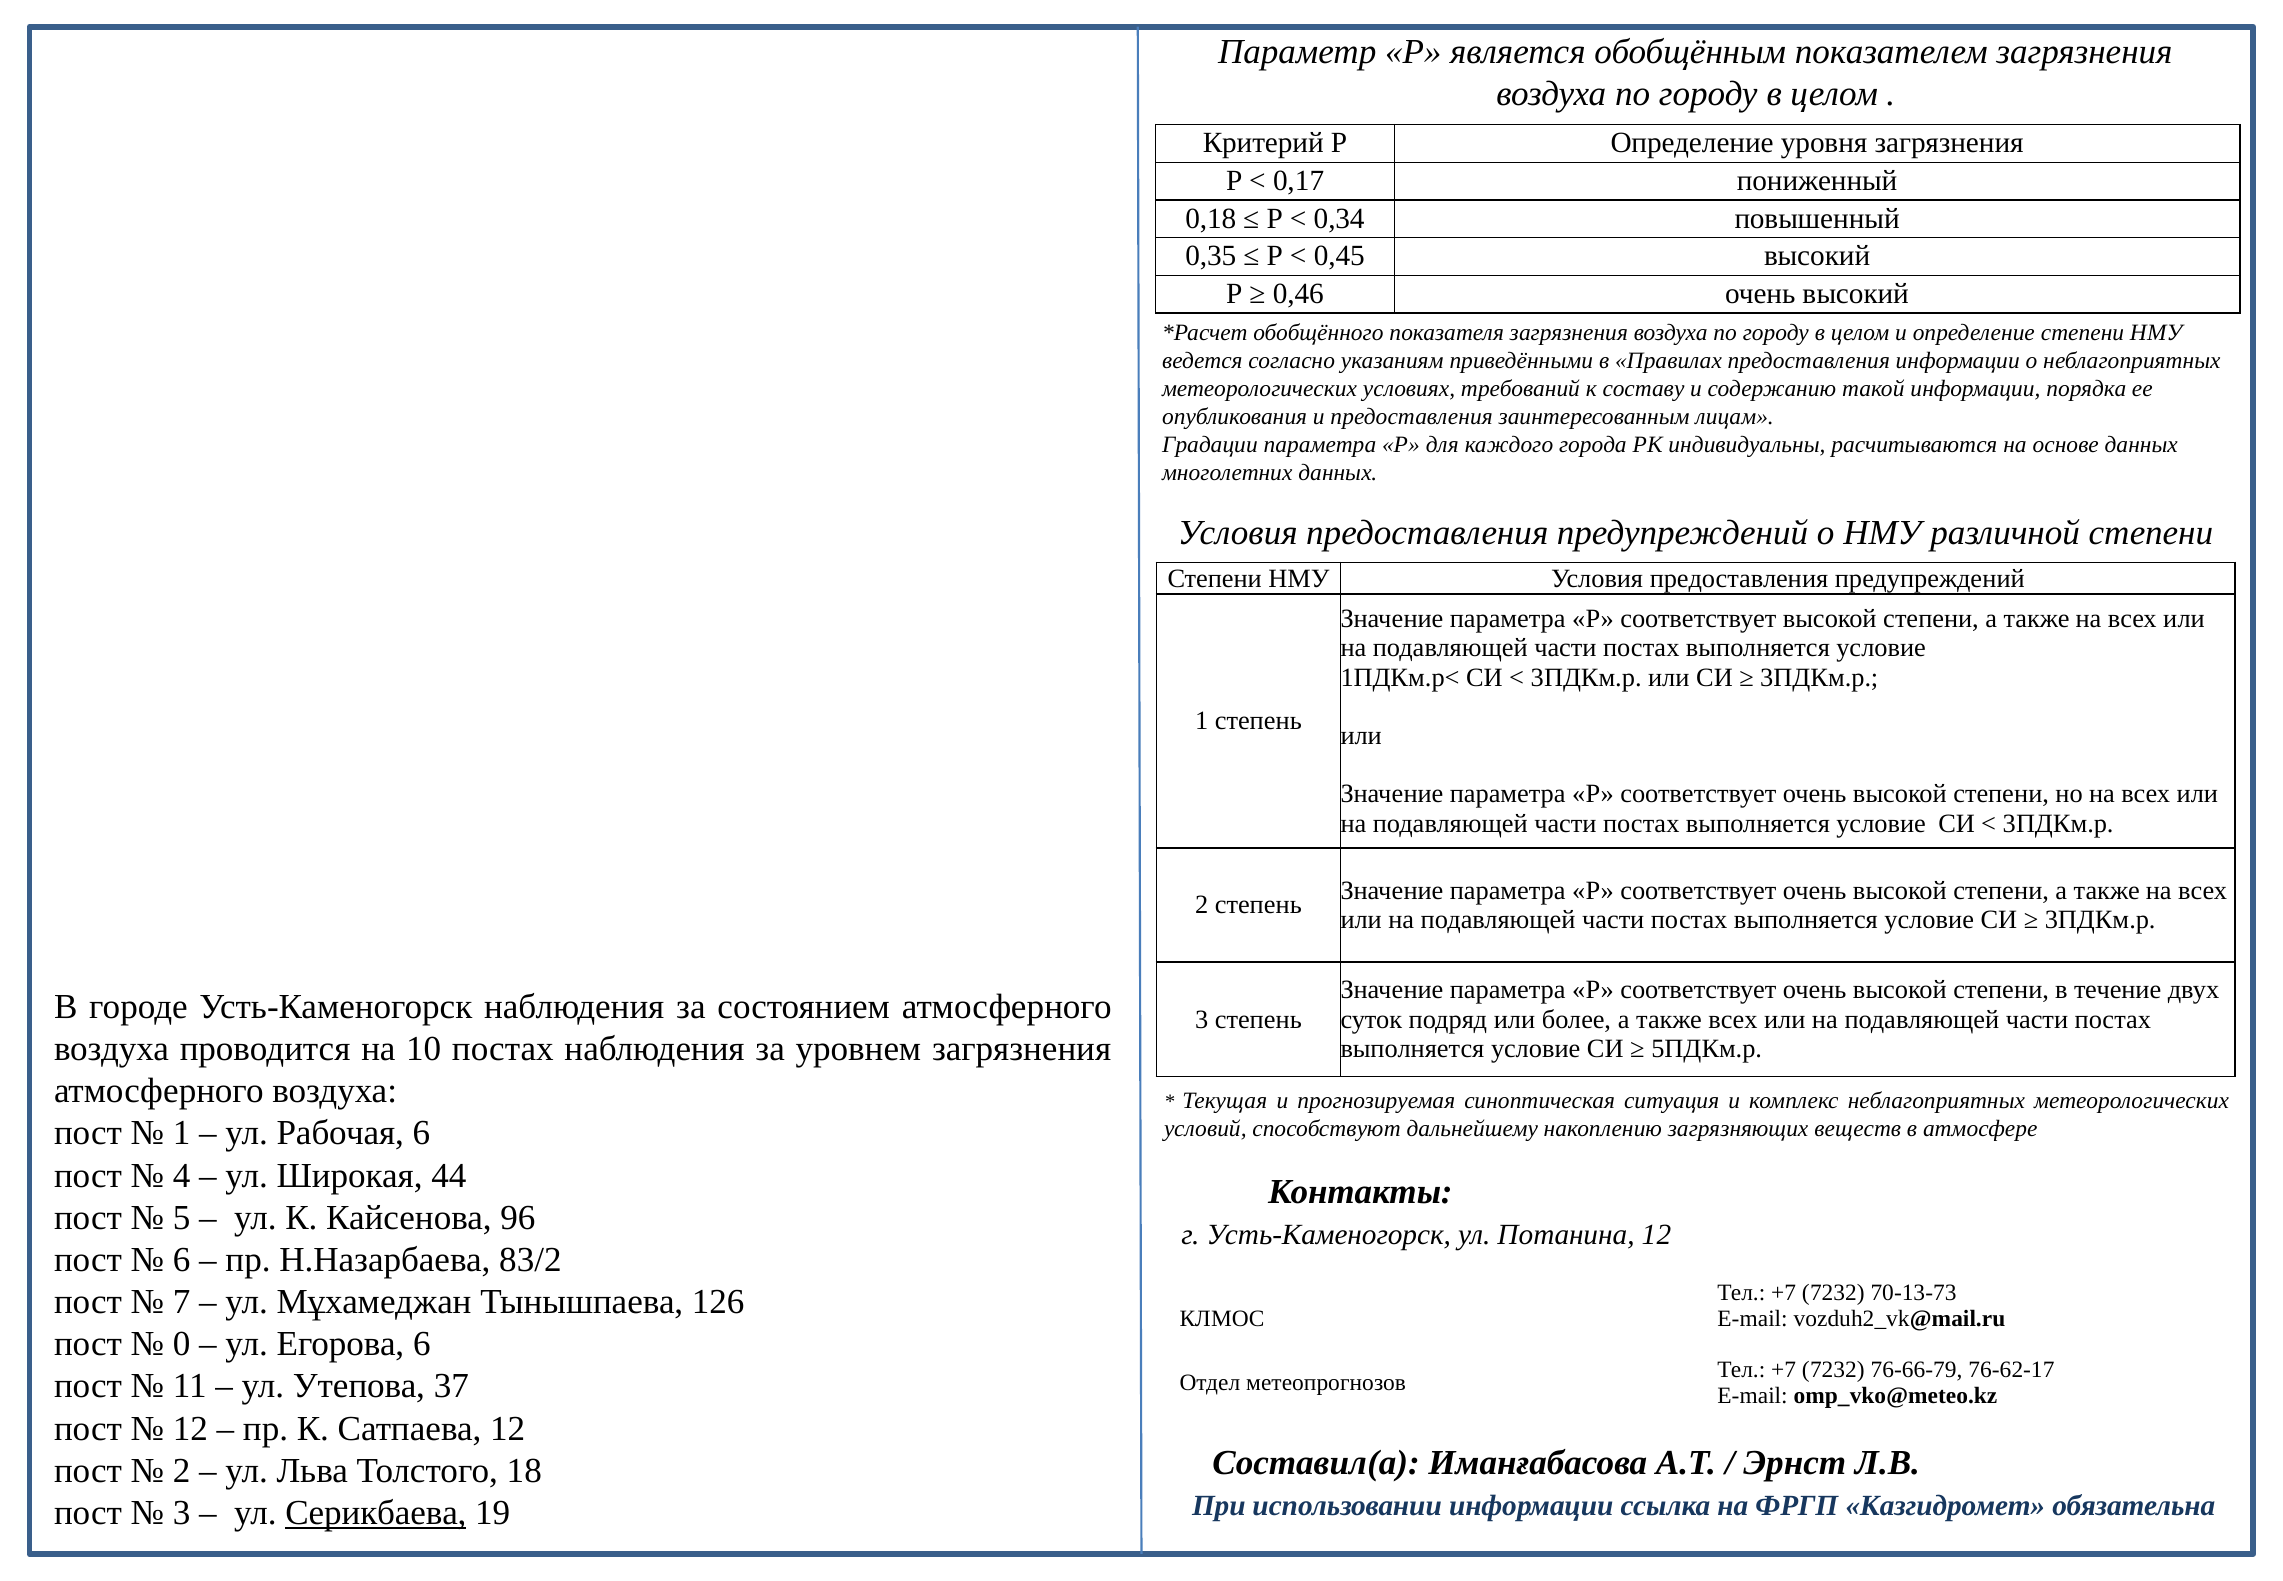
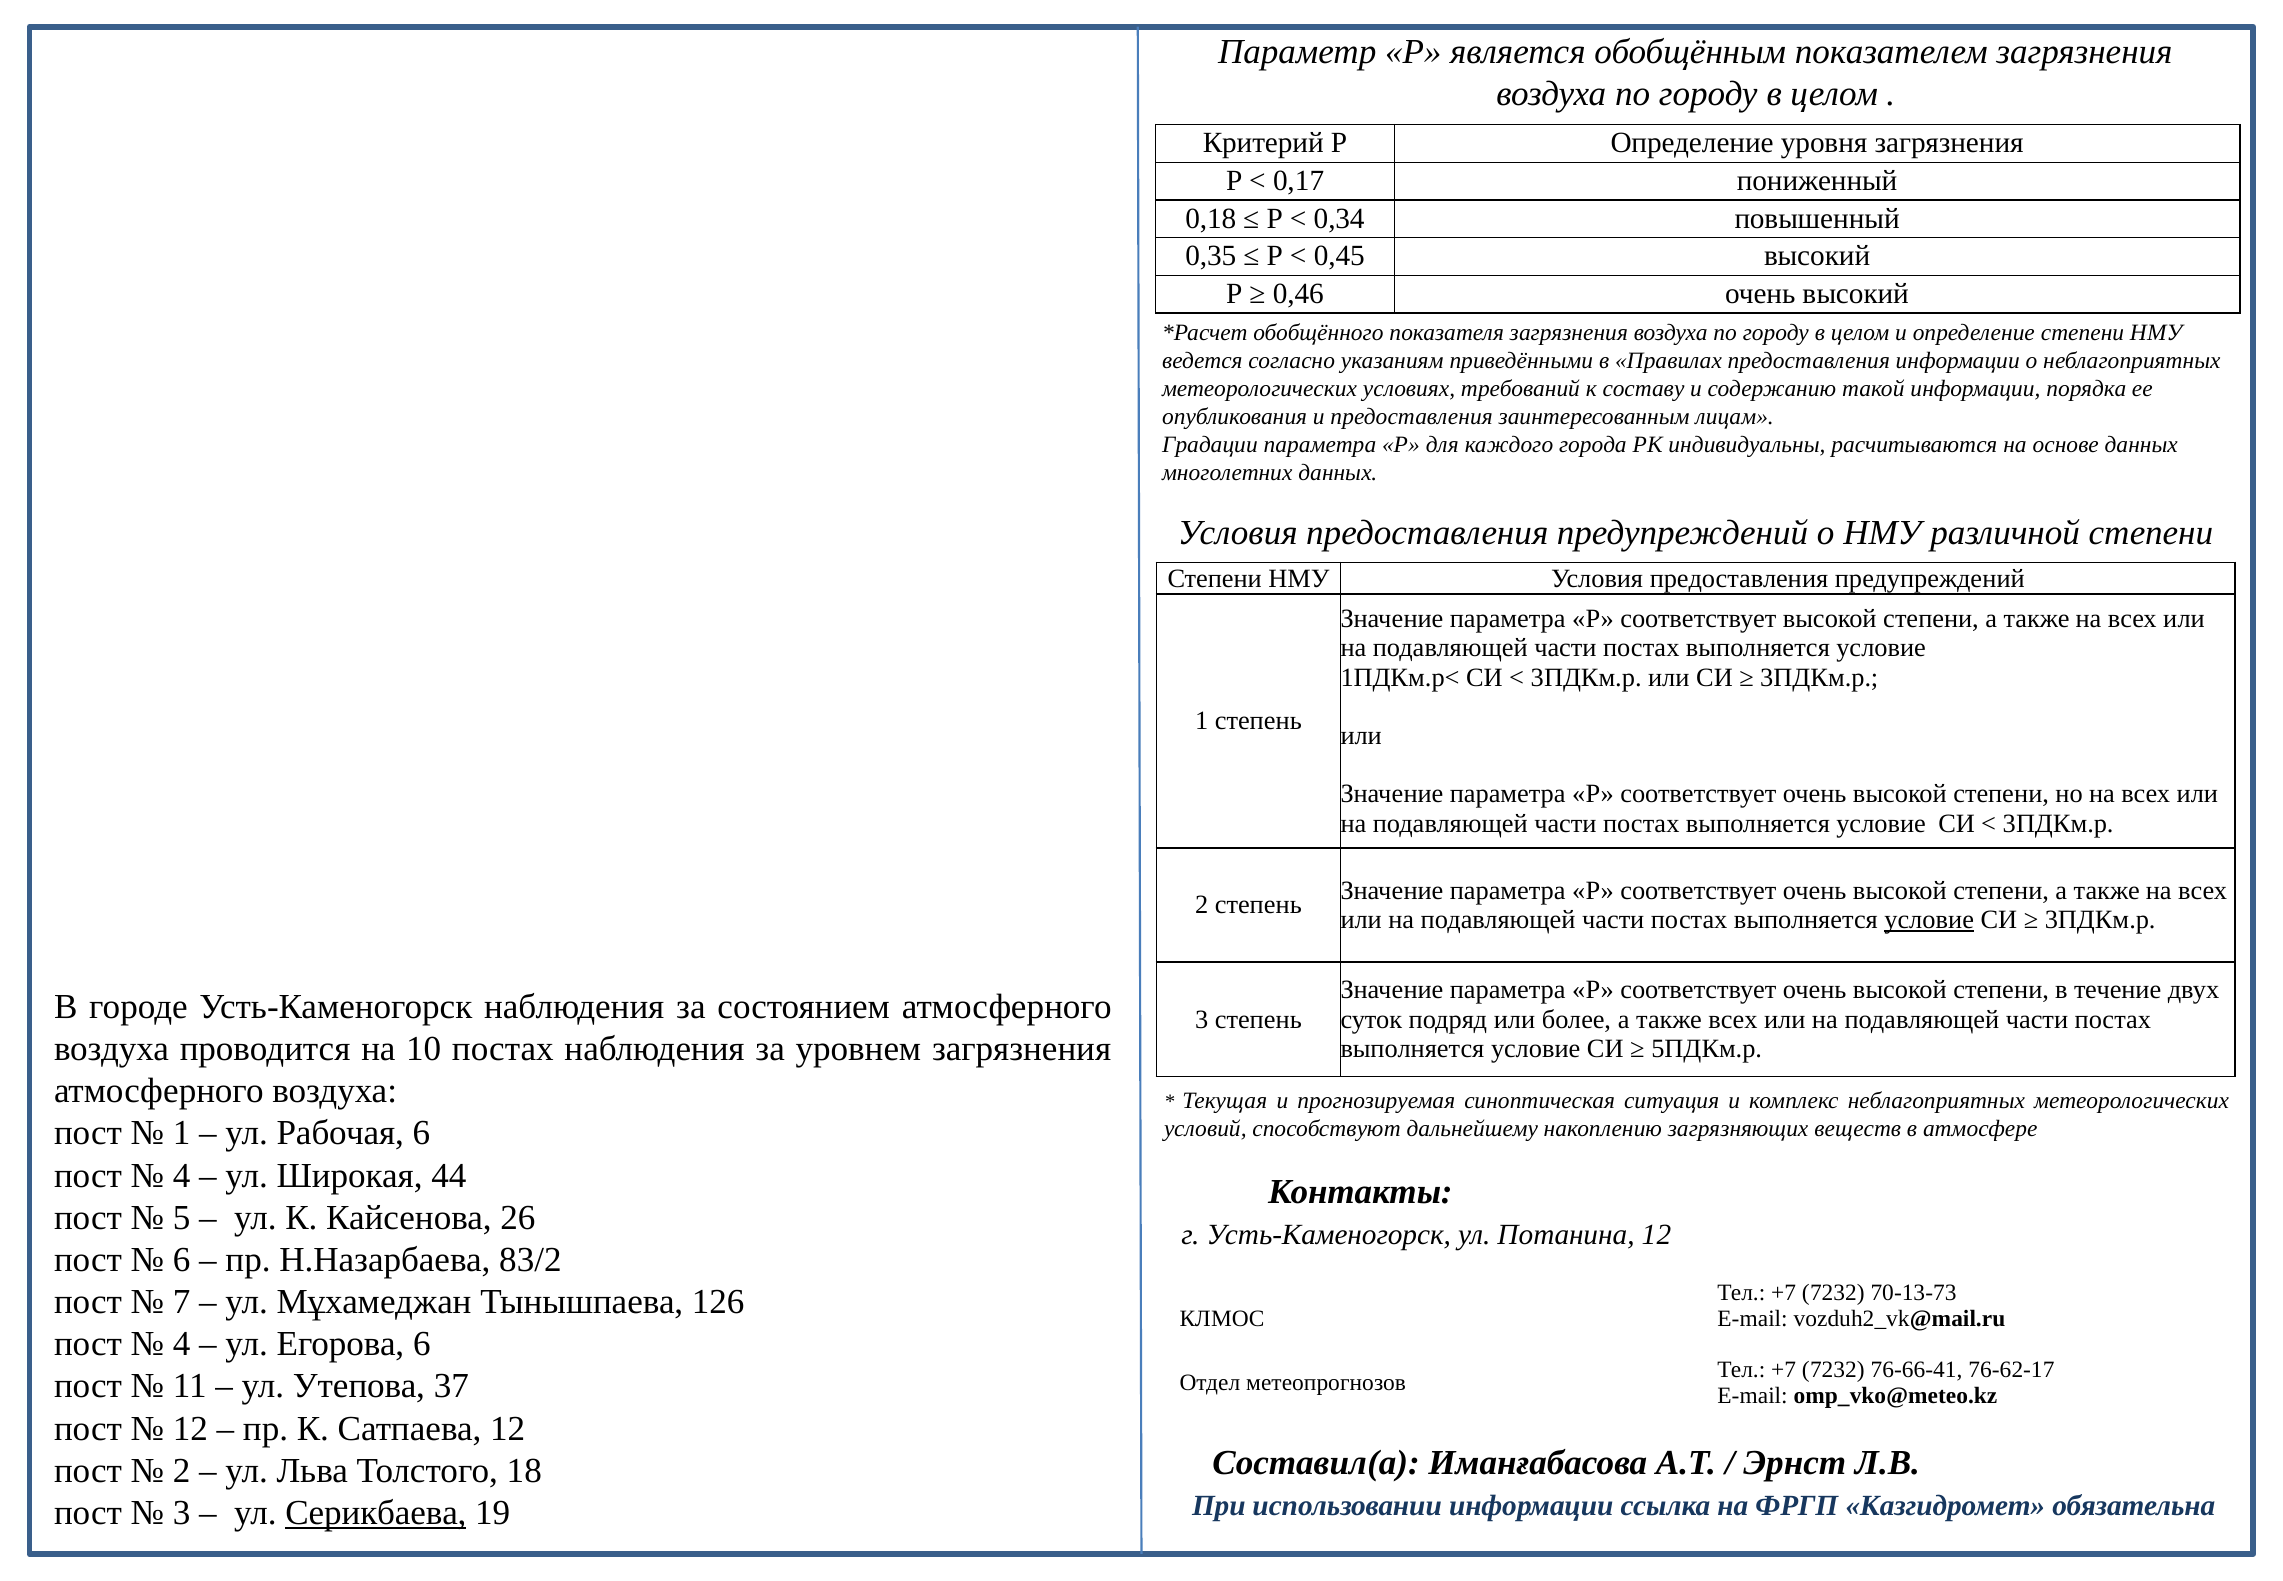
условие at (1929, 920) underline: none -> present
96: 96 -> 26
0 at (182, 1344): 0 -> 4
76-66-79: 76-66-79 -> 76-66-41
